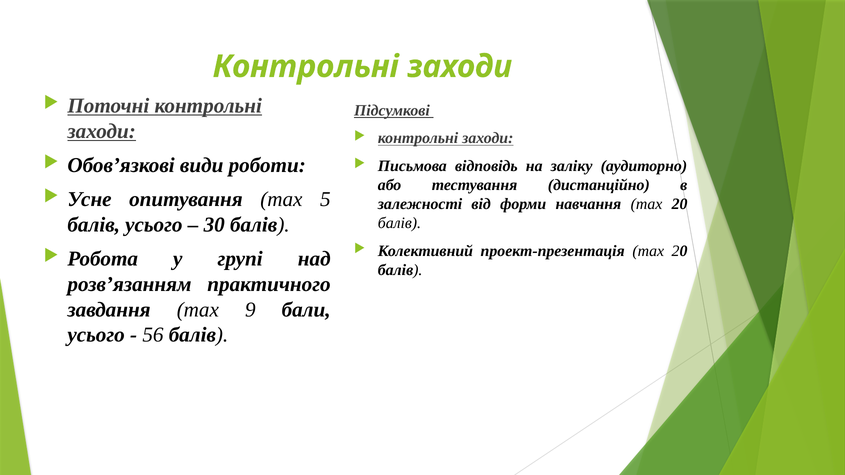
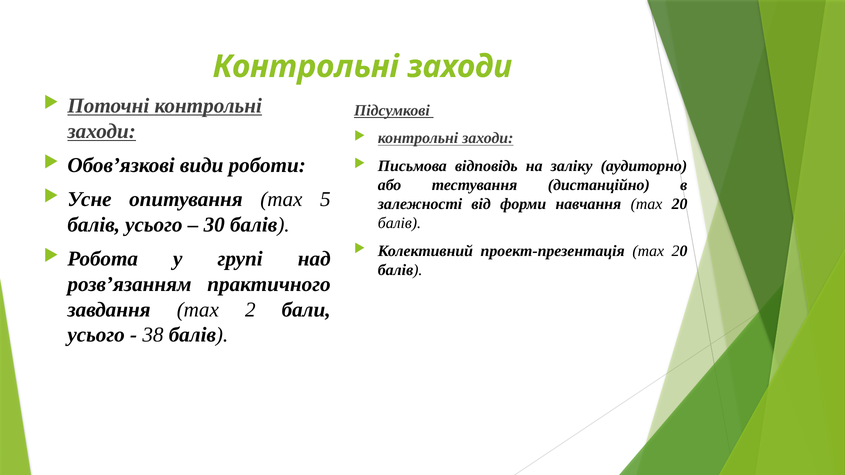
9: 9 -> 2
56: 56 -> 38
